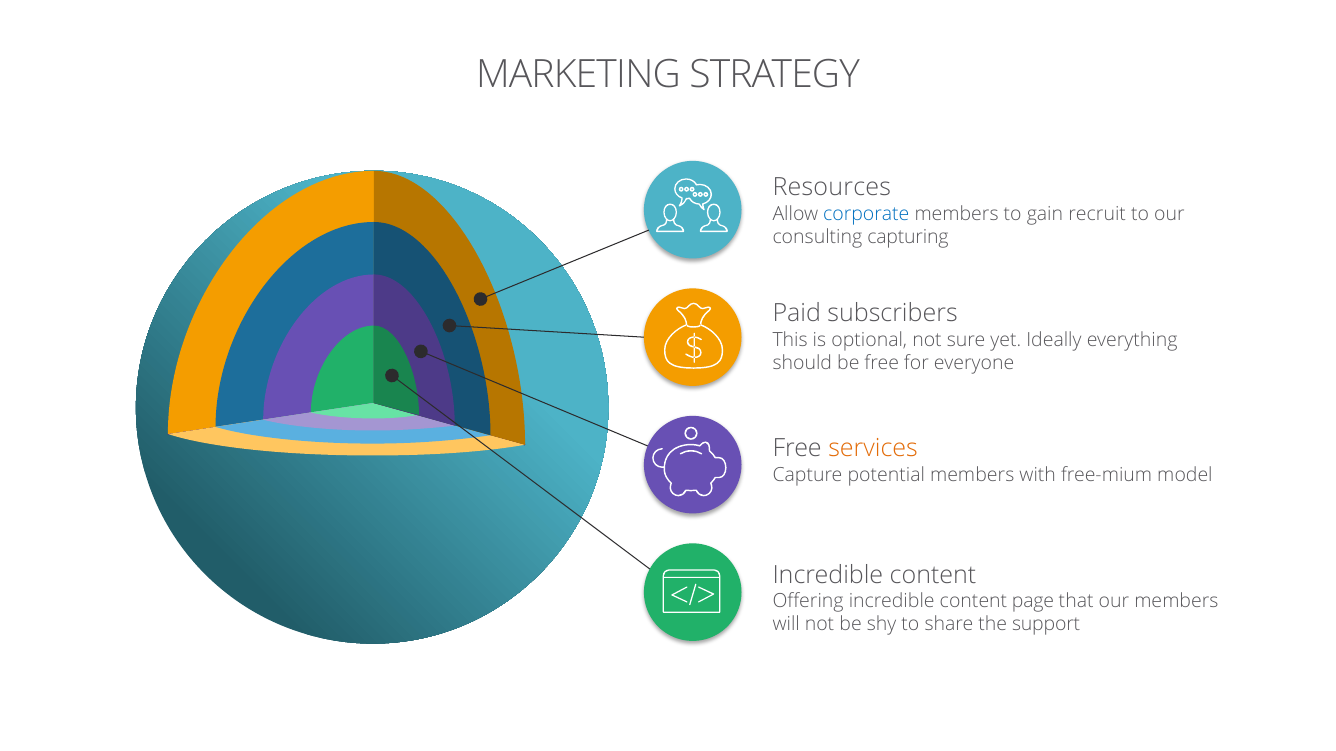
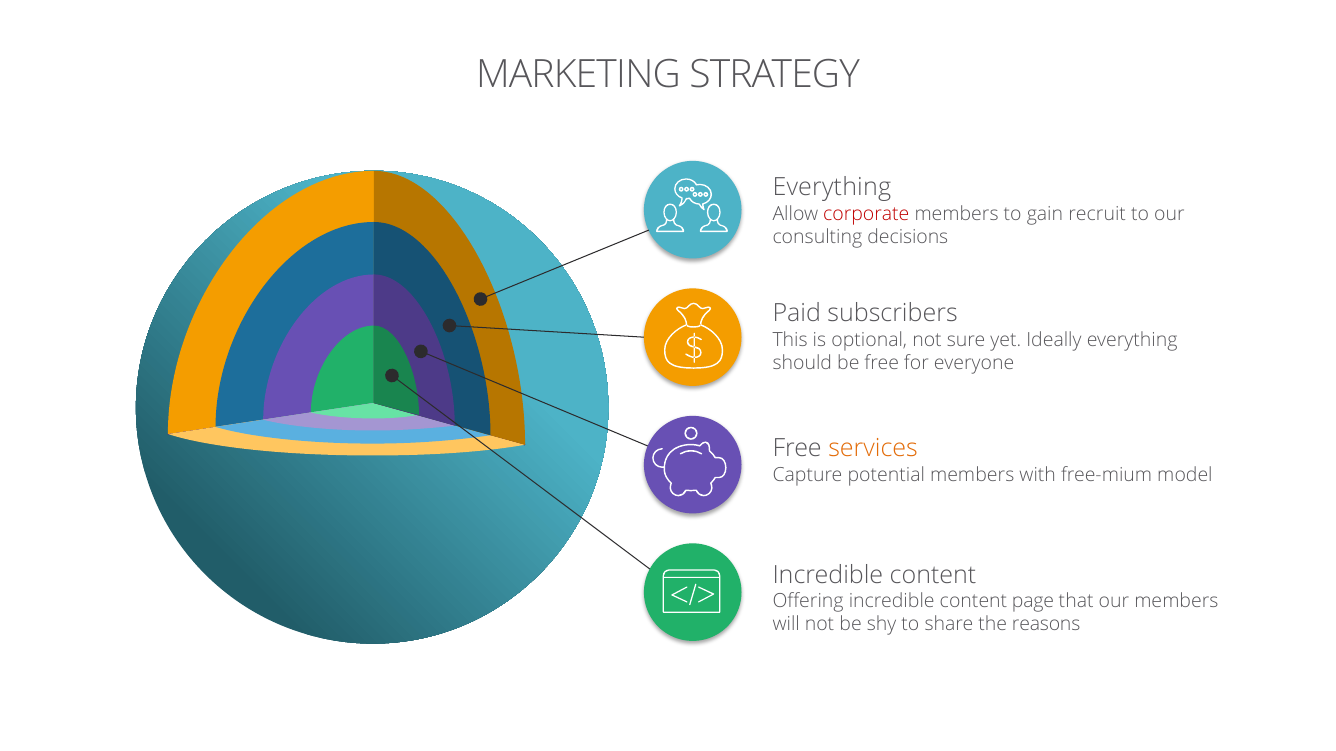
Resources at (832, 187): Resources -> Everything
corporate colour: blue -> red
capturing: capturing -> decisions
support: support -> reasons
